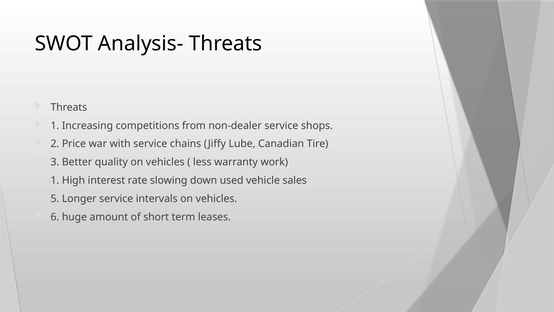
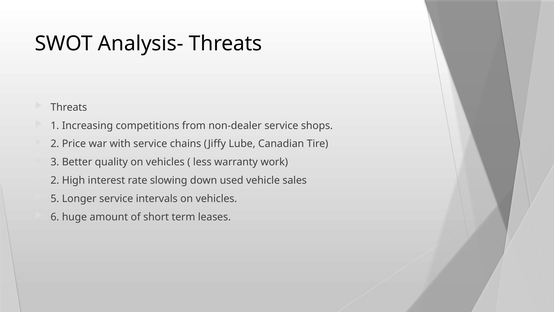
1 at (55, 180): 1 -> 2
